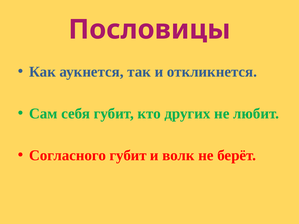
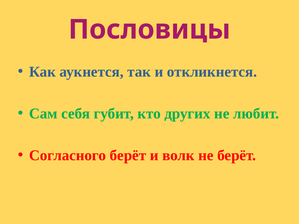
Согласного губит: губит -> берёт
